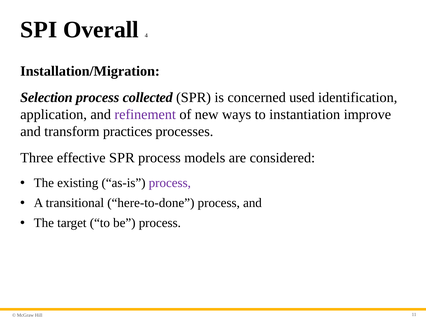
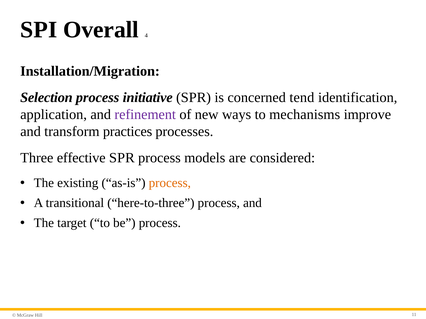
collected: collected -> initiative
used: used -> tend
instantiation: instantiation -> mechanisms
process at (170, 183) colour: purple -> orange
here-to-done: here-to-done -> here-to-three
